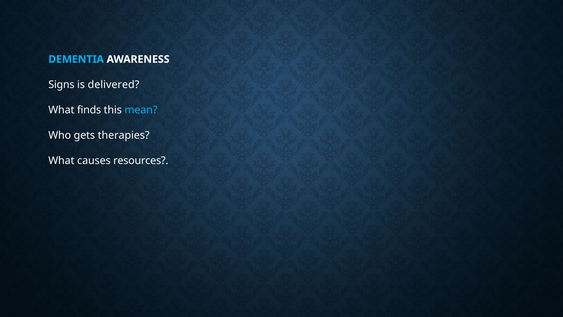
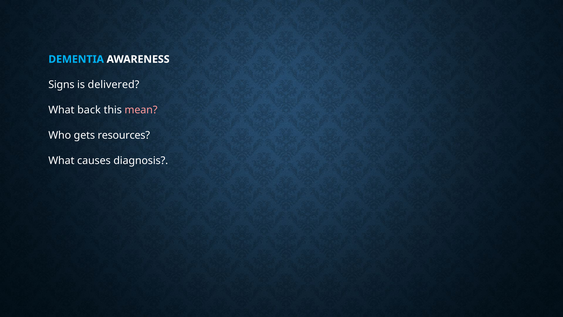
finds: finds -> back
mean colour: light blue -> pink
therapies: therapies -> resources
resources: resources -> diagnosis
